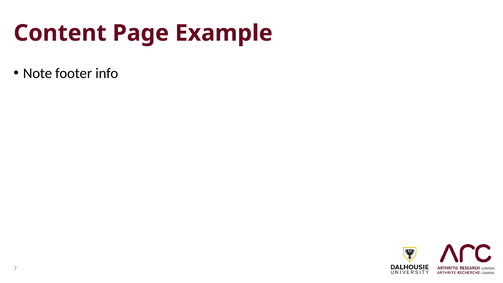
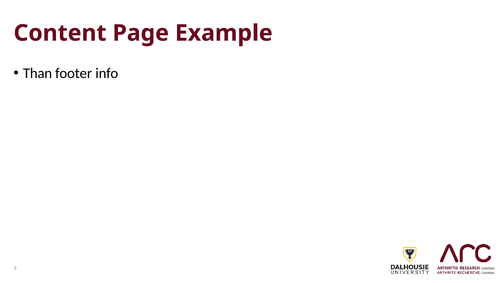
Note: Note -> Than
